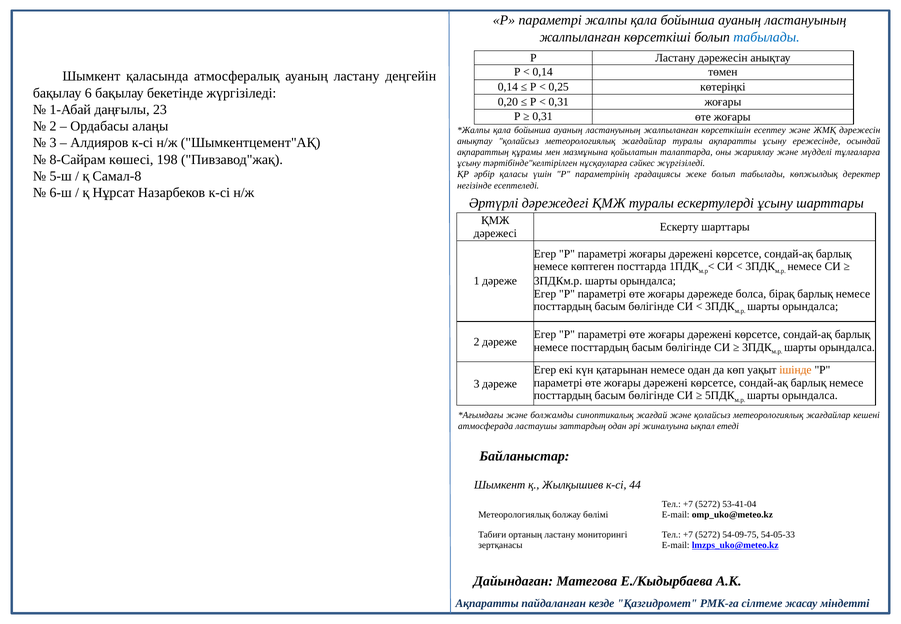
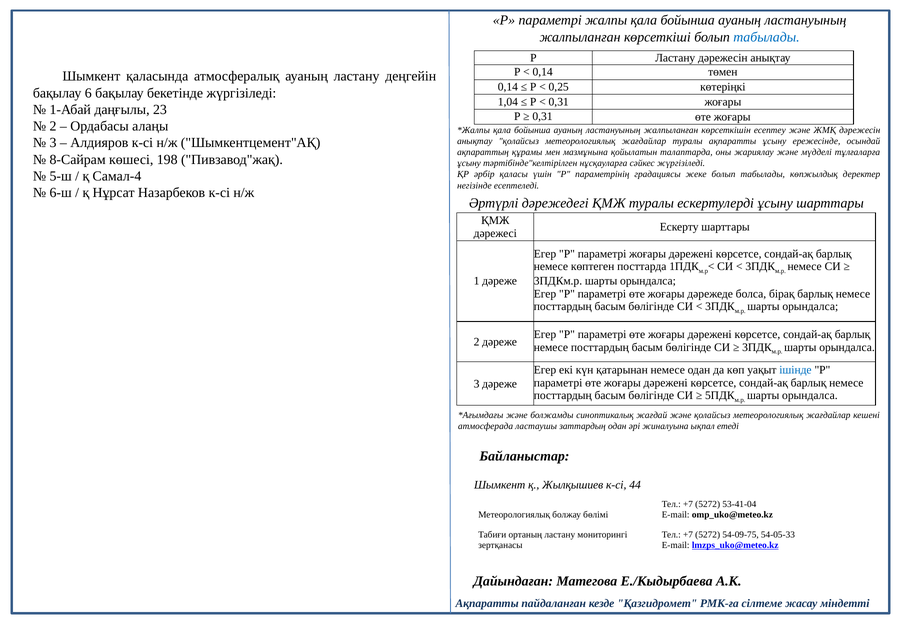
0,20: 0,20 -> 1,04
Самал-8: Самал-8 -> Самал-4
ішінде colour: orange -> blue
